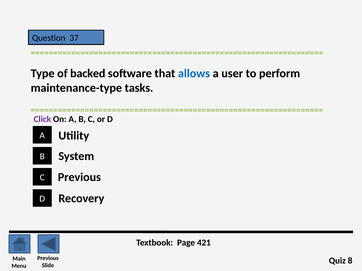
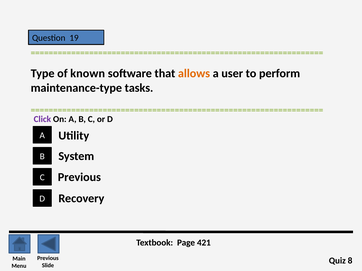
37: 37 -> 19
backed: backed -> known
allows colour: blue -> orange
